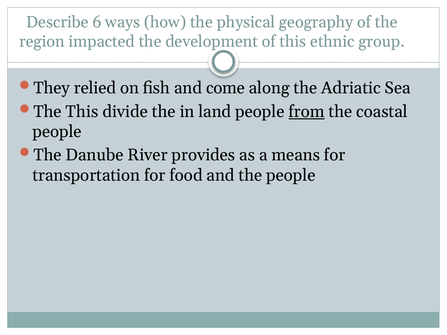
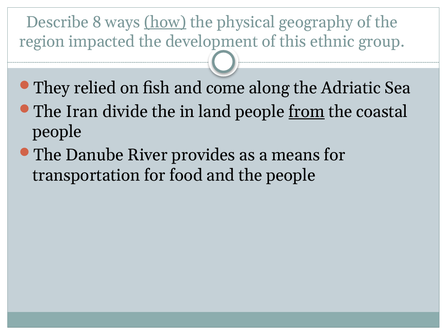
6: 6 -> 8
how underline: none -> present
The This: This -> Iran
